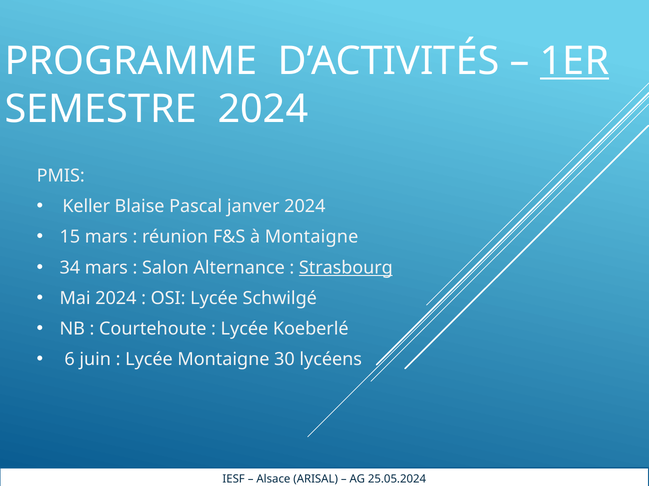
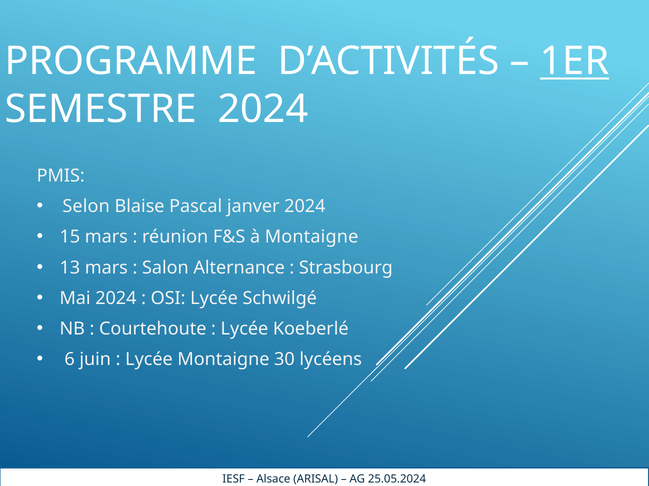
Keller: Keller -> Selon
34: 34 -> 13
Strasbourg underline: present -> none
